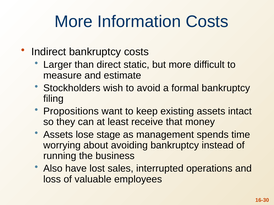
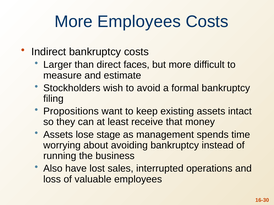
More Information: Information -> Employees
static: static -> faces
